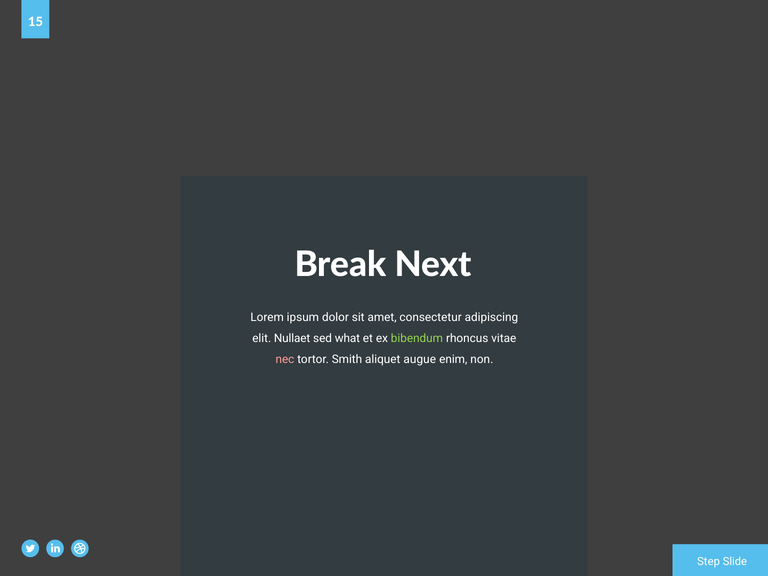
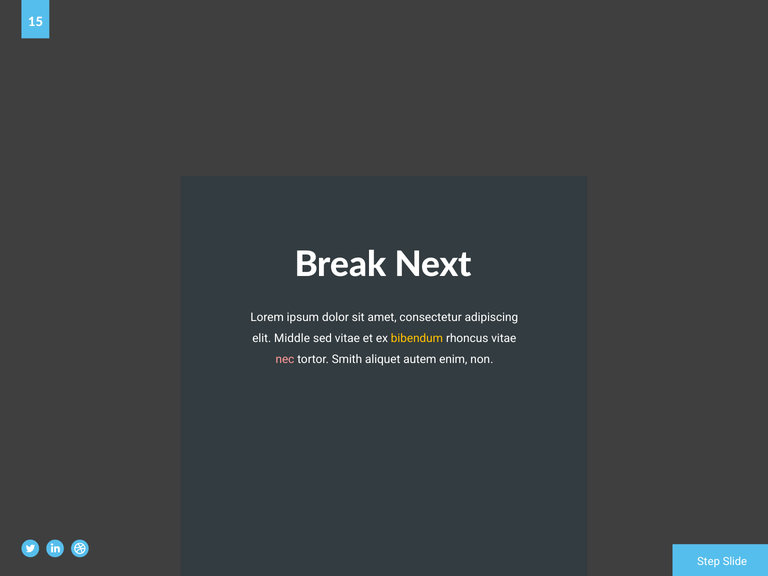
Nullaet: Nullaet -> Middle
sed what: what -> vitae
bibendum colour: light green -> yellow
augue: augue -> autem
